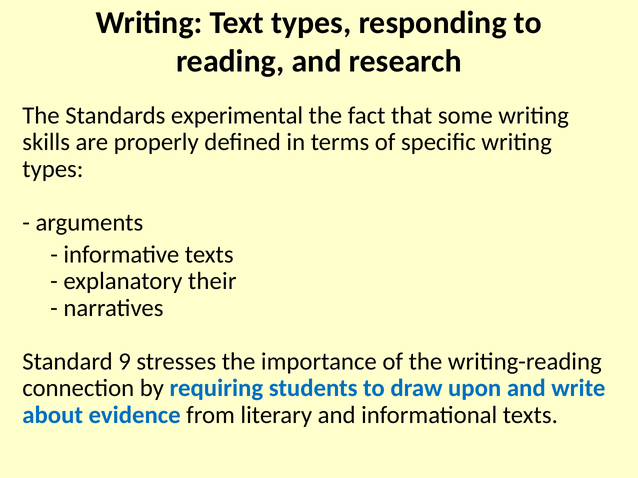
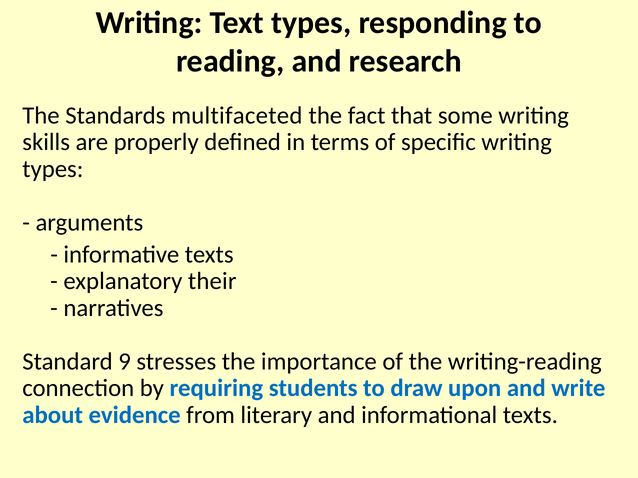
experimental: experimental -> multifaceted
